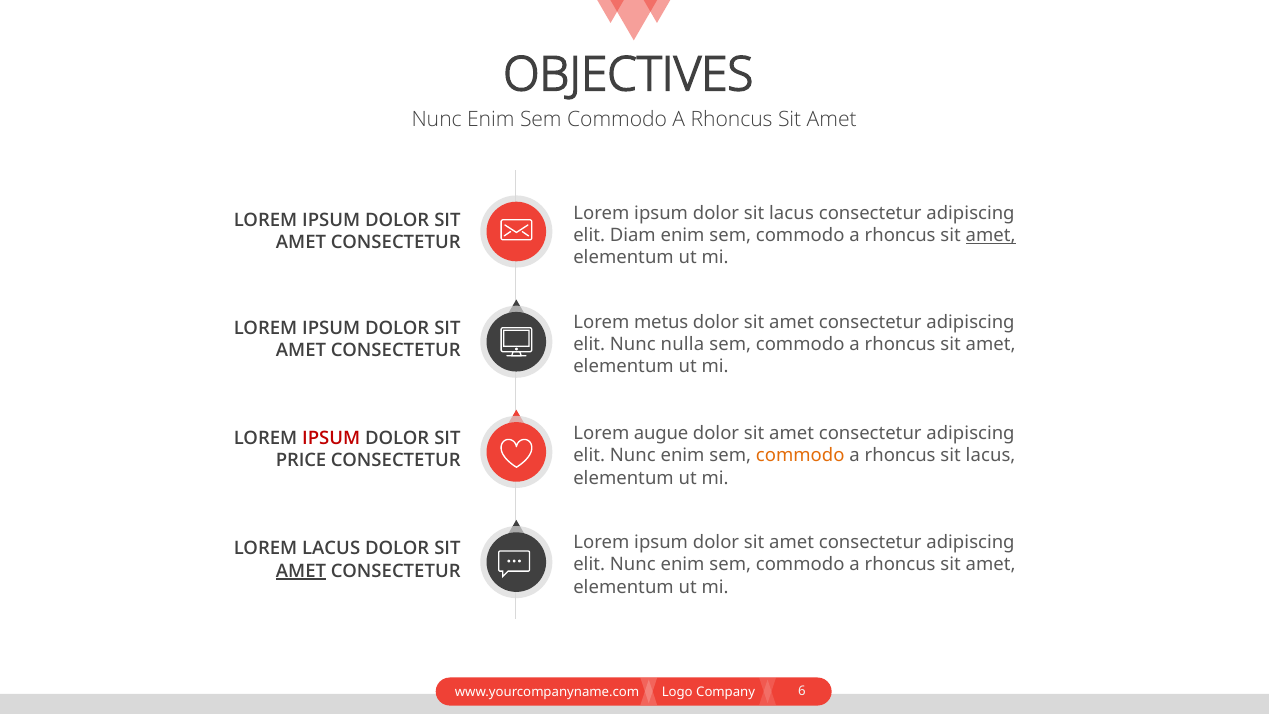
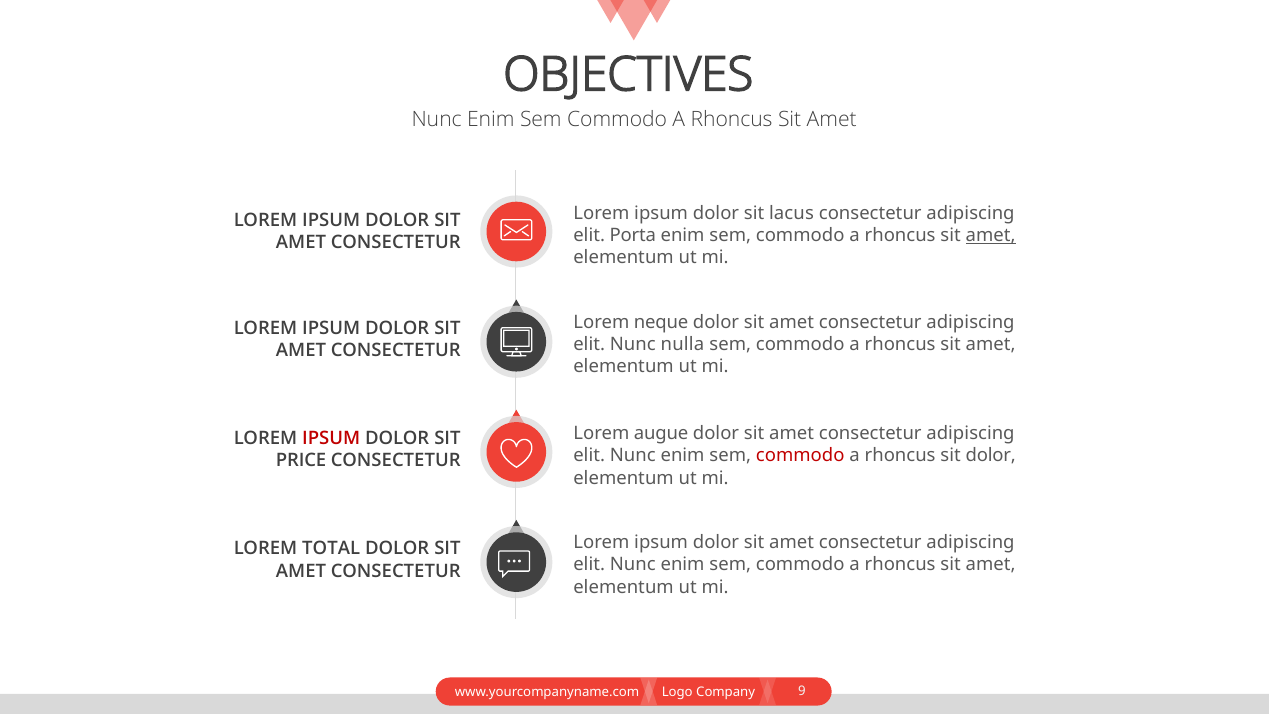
Diam: Diam -> Porta
metus: metus -> neque
commodo at (800, 456) colour: orange -> red
rhoncus sit lacus: lacus -> dolor
LOREM LACUS: LACUS -> TOTAL
AMET at (301, 571) underline: present -> none
6: 6 -> 9
